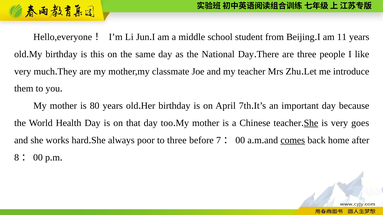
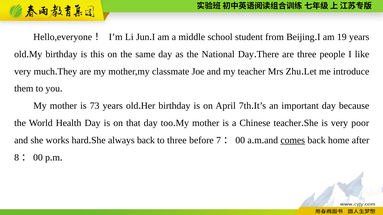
11: 11 -> 19
80: 80 -> 73
She at (311, 123) underline: present -> none
goes: goes -> poor
always poor: poor -> back
